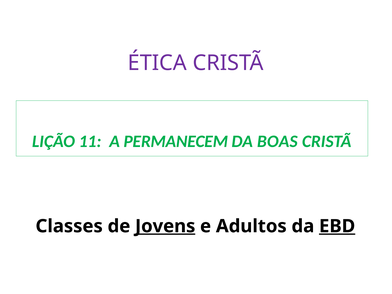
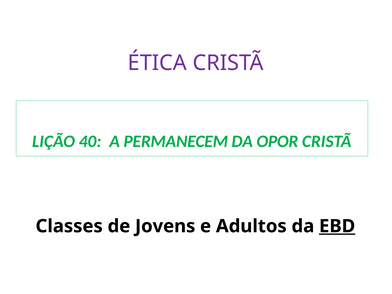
11: 11 -> 40
BOAS: BOAS -> OPOR
Jovens underline: present -> none
